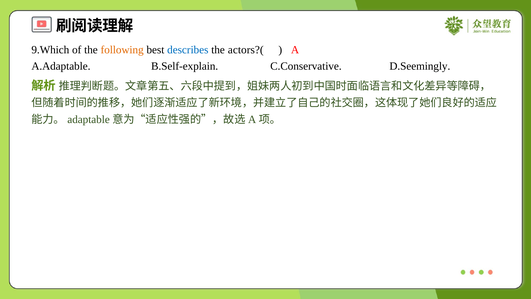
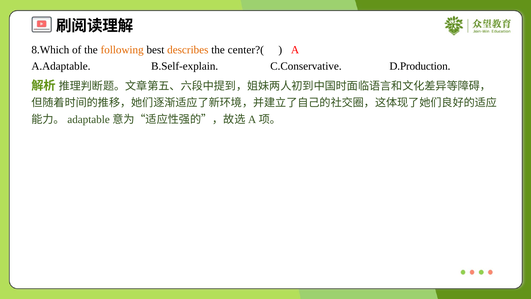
9.Which: 9.Which -> 8.Which
describes colour: blue -> orange
actors?(: actors?( -> center?(
D.Seemingly: D.Seemingly -> D.Production
